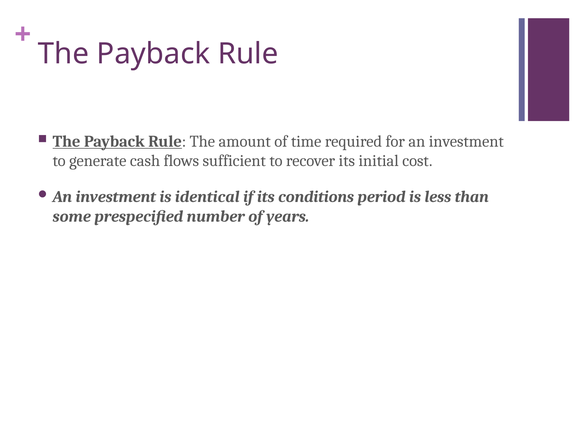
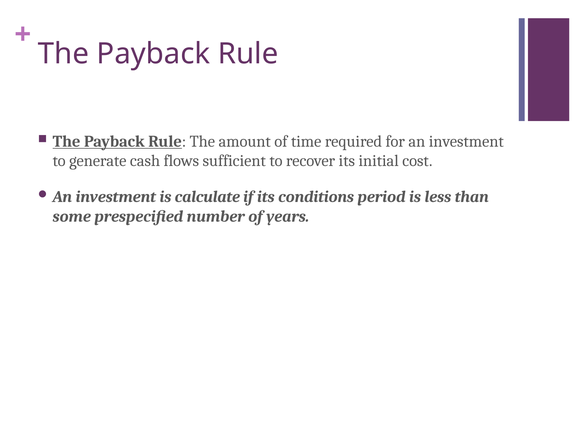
identical: identical -> calculate
